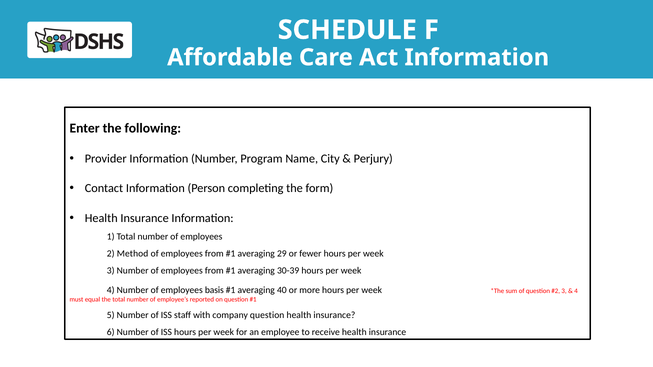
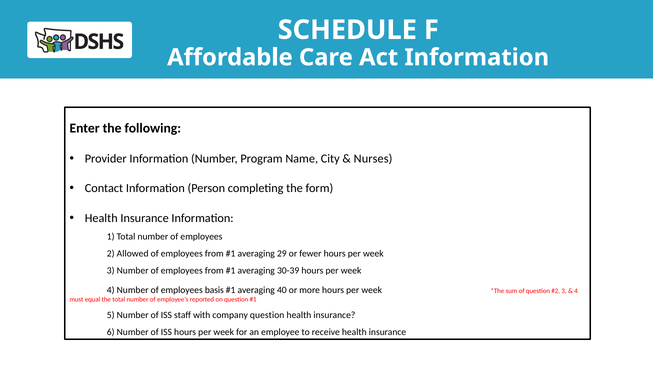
Perjury: Perjury -> Nurses
Method: Method -> Allowed
